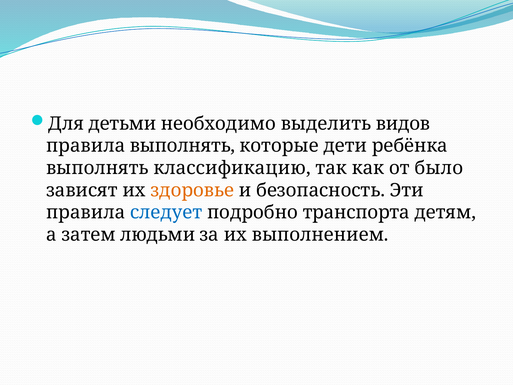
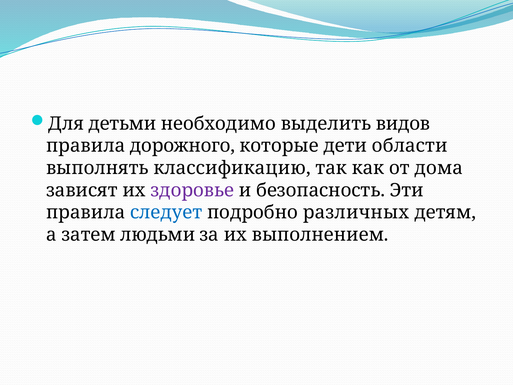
правила выполнять: выполнять -> дорожного
ребёнка: ребёнка -> области
было: было -> дома
здоровье colour: orange -> purple
транспорта: транспорта -> различных
